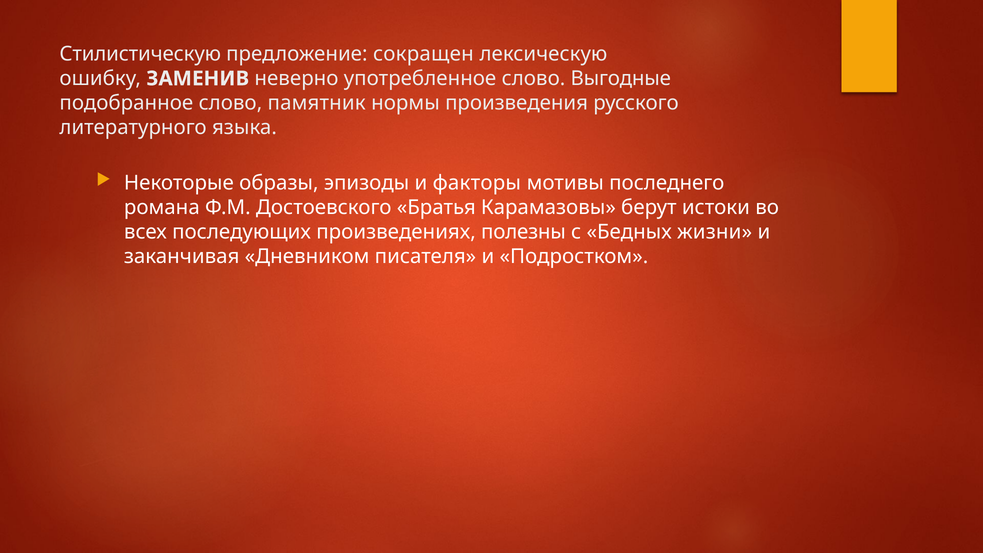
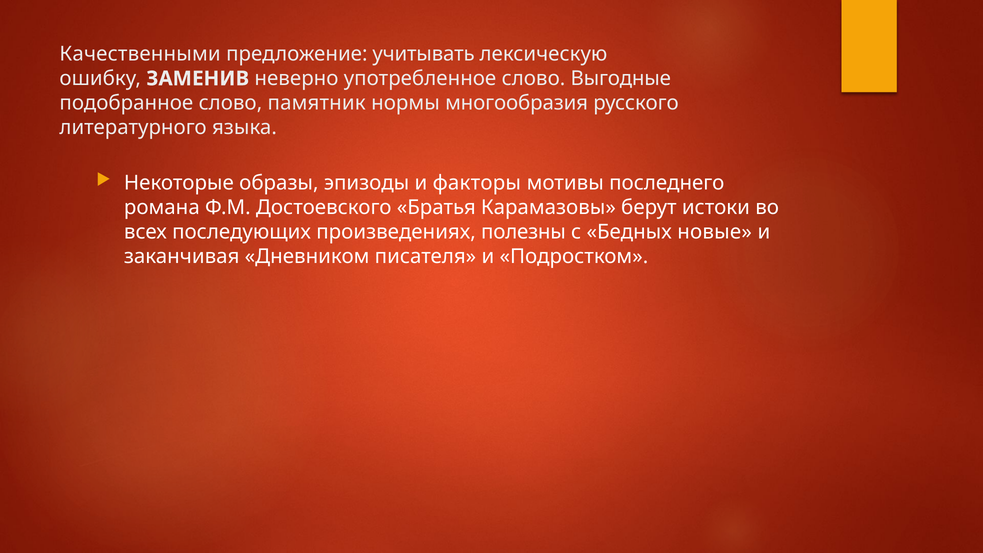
Стилистическую: Стилистическую -> Качественными
сокращен: сокращен -> учитывать
произведения: произведения -> многообразия
жизни: жизни -> новые
